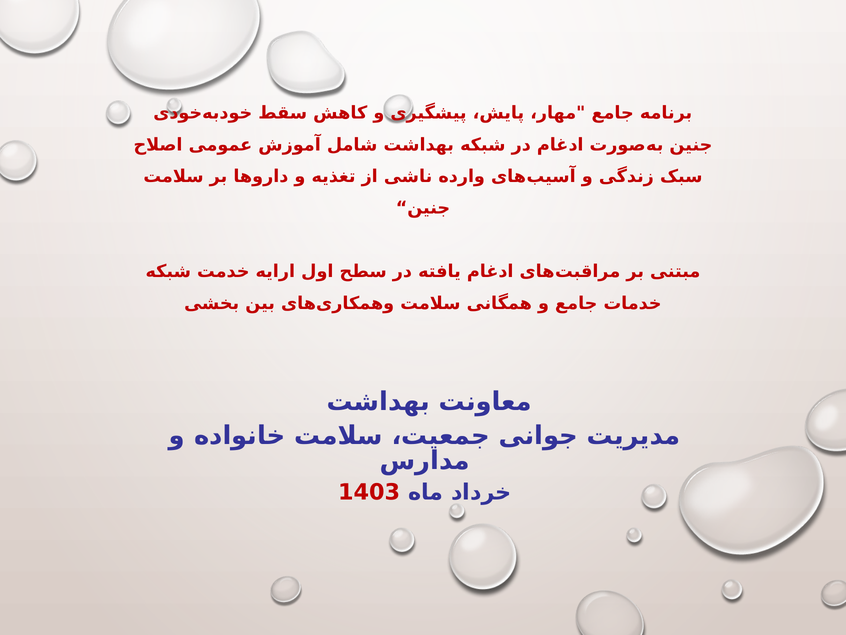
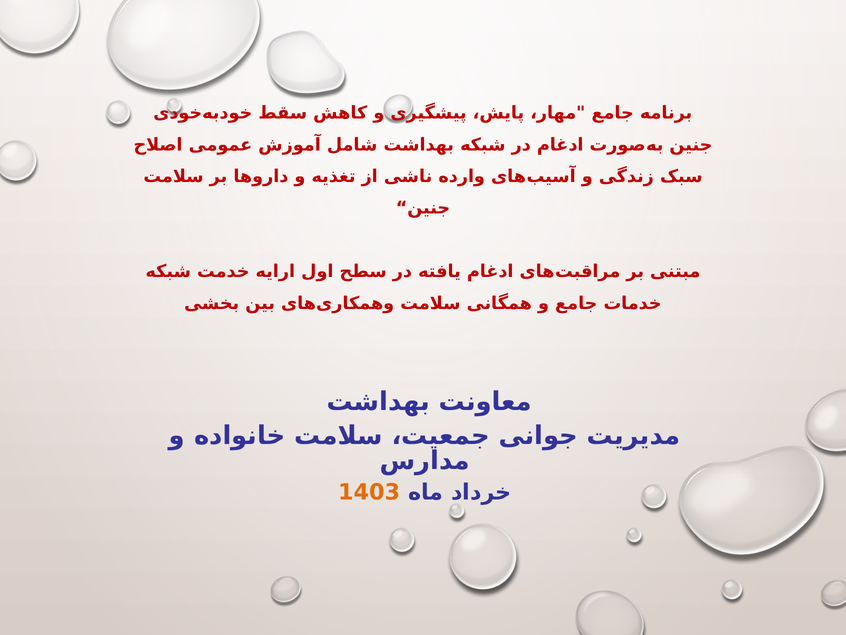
1403 colour: red -> orange
